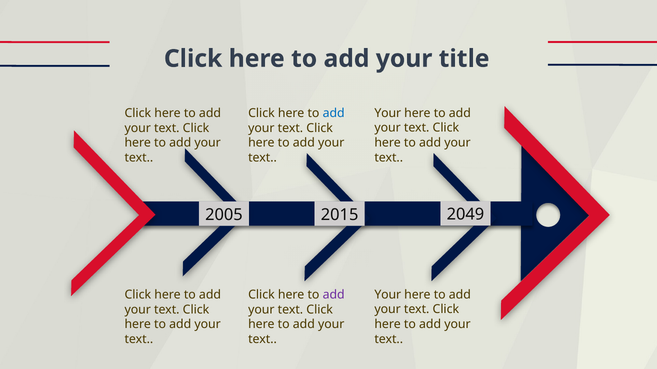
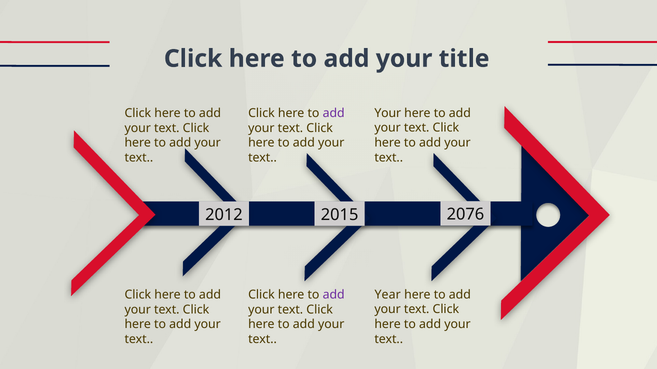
add at (334, 113) colour: blue -> purple
2005: 2005 -> 2012
2049: 2049 -> 2076
Your at (388, 295): Your -> Year
